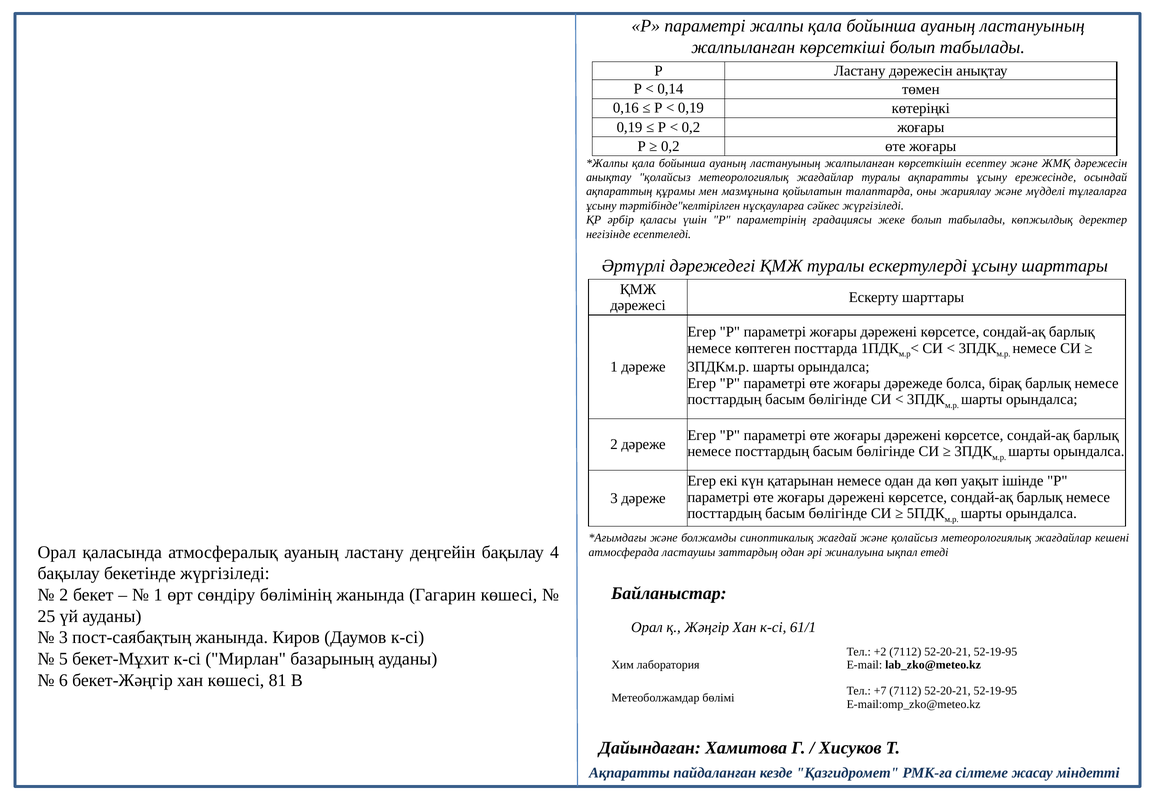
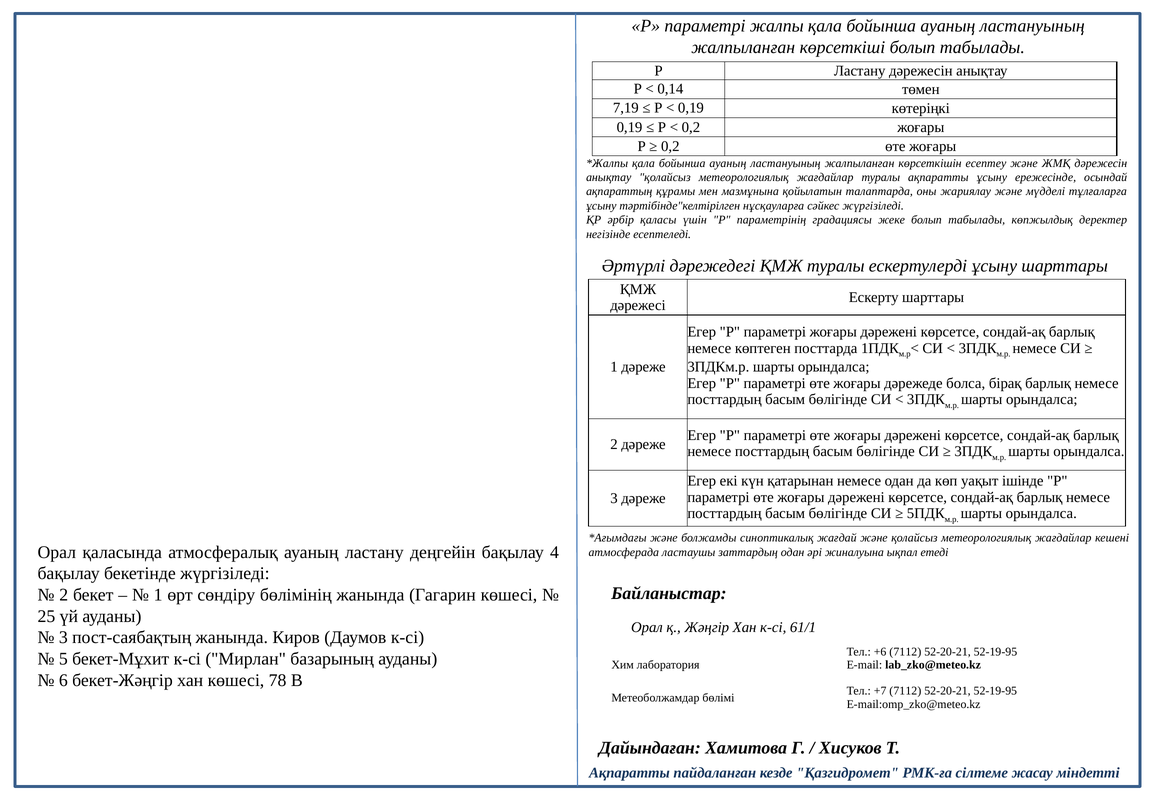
0,16: 0,16 -> 7,19
+2: +2 -> +6
81: 81 -> 78
